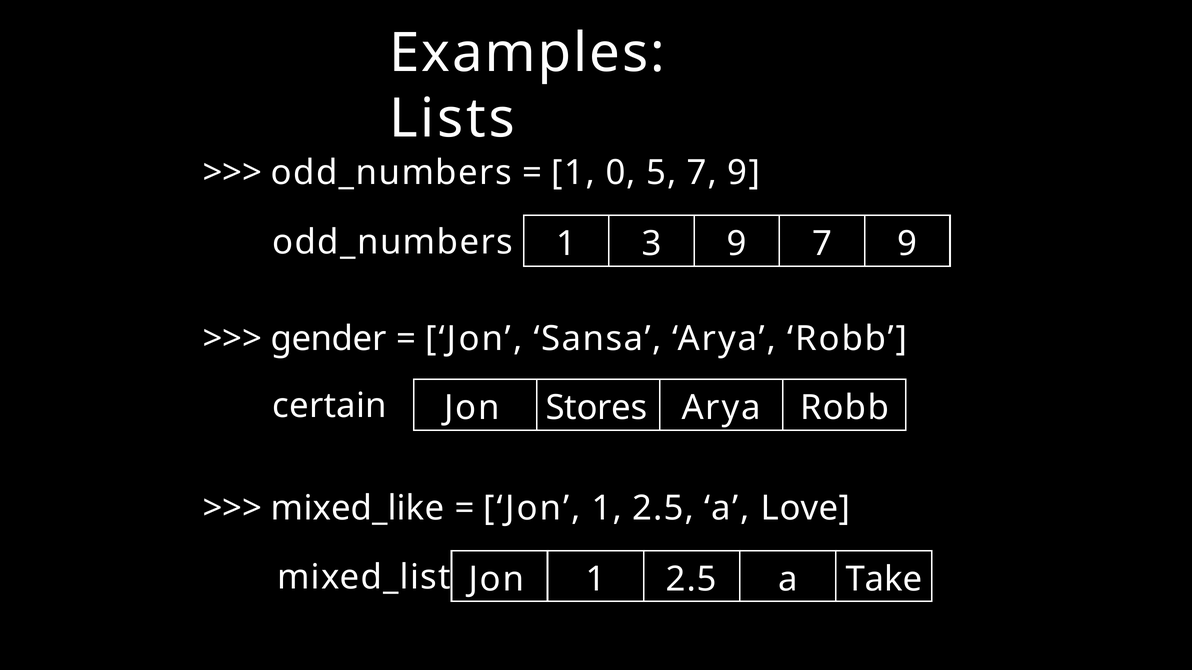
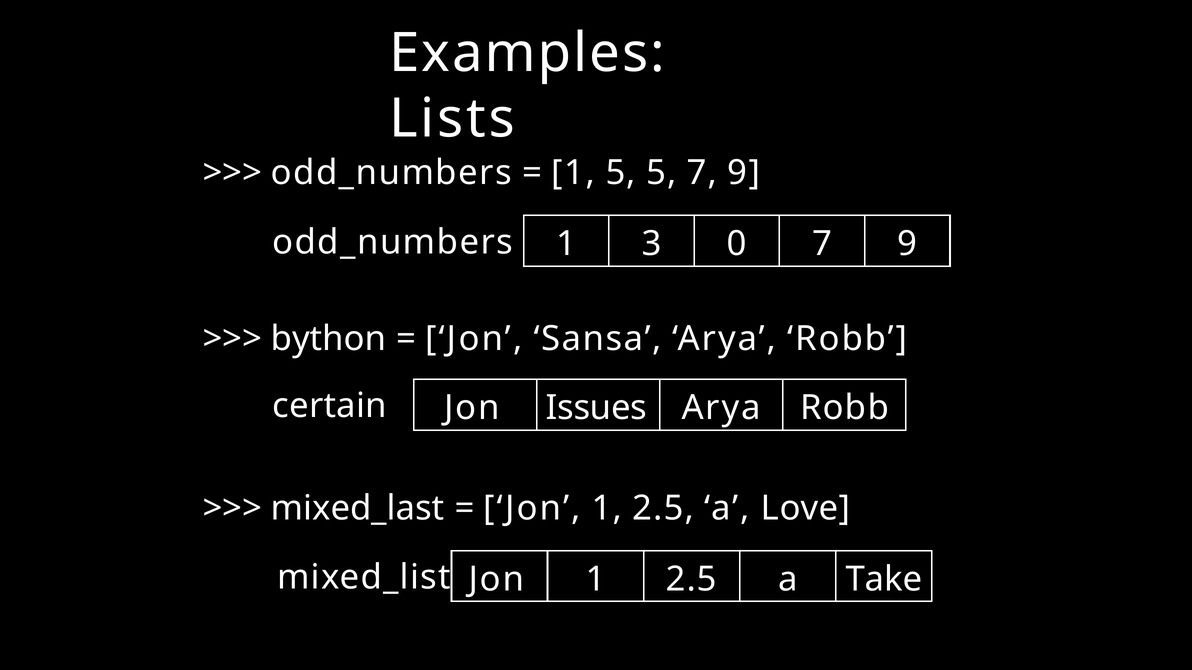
1 0: 0 -> 5
3 9: 9 -> 0
gender: gender -> bython
Stores: Stores -> Issues
mixed_like: mixed_like -> mixed_last
